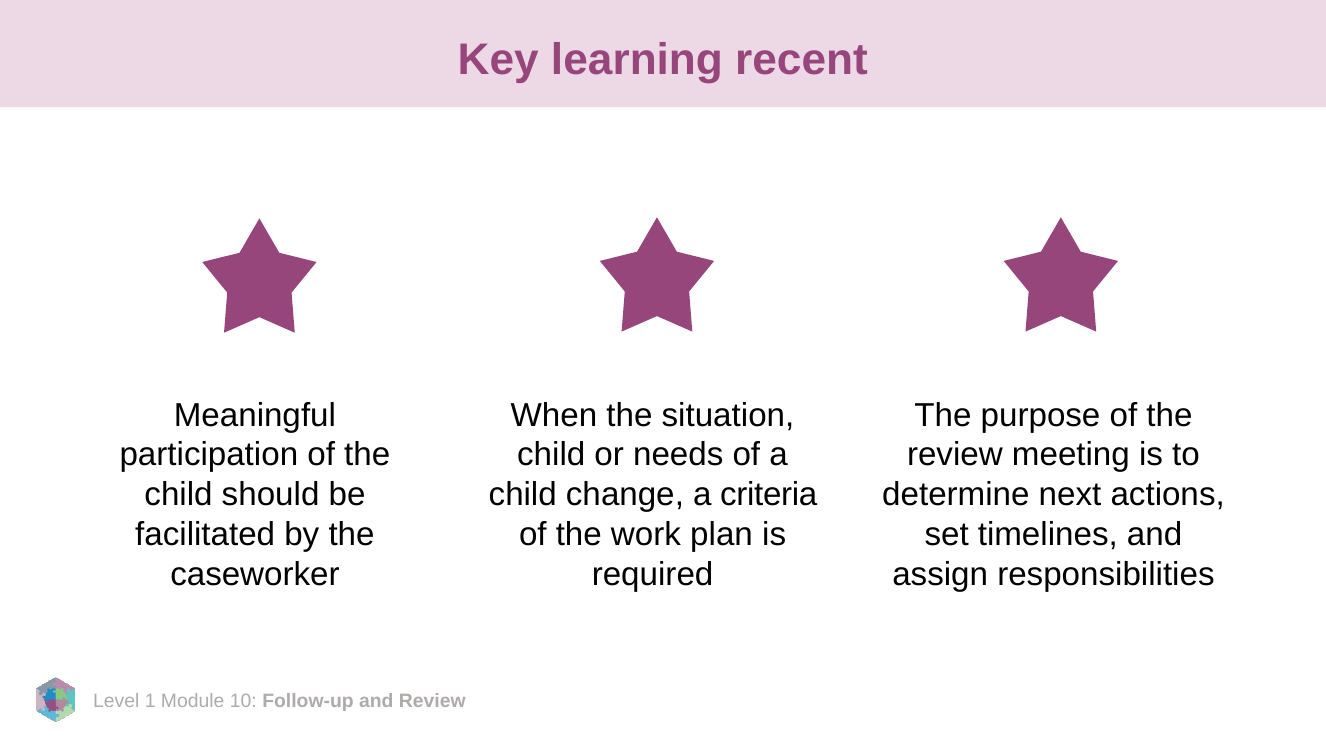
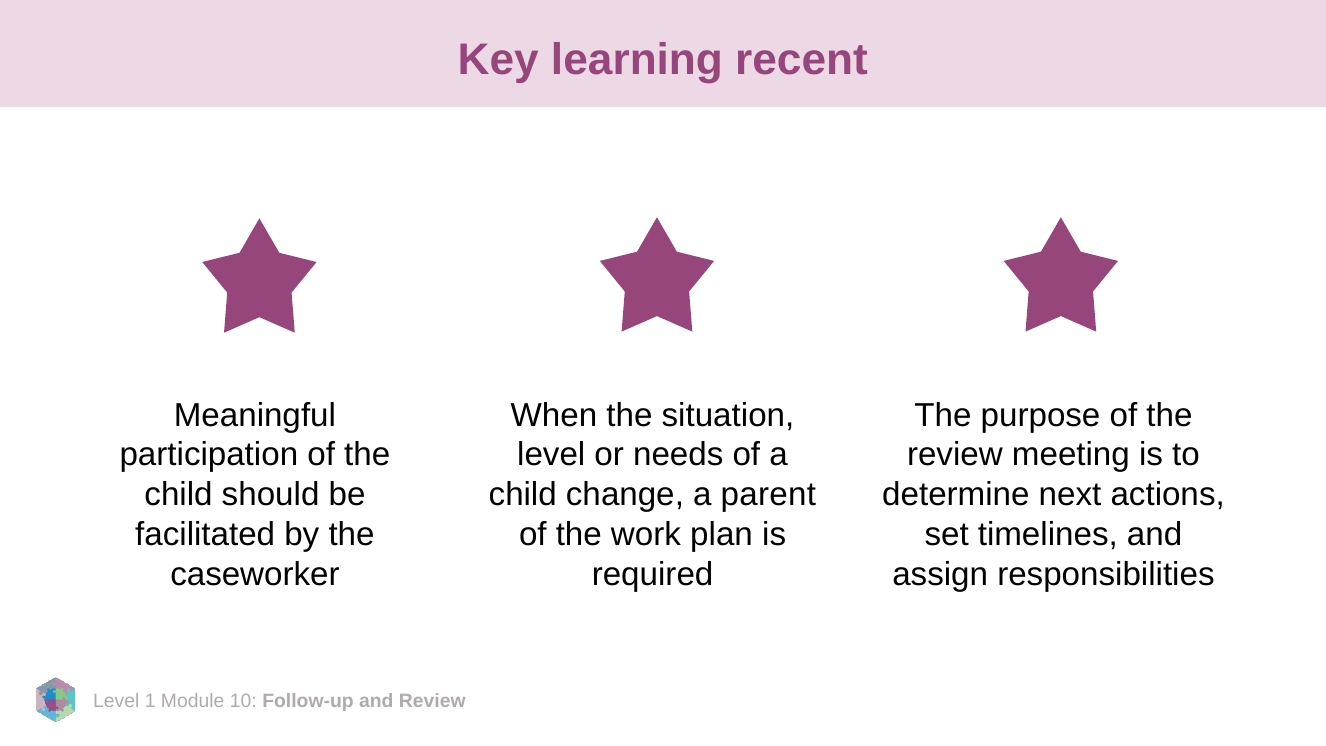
child at (551, 455): child -> level
criteria: criteria -> parent
